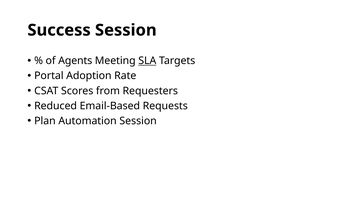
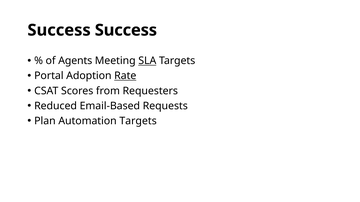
Success Session: Session -> Success
Rate underline: none -> present
Automation Session: Session -> Targets
